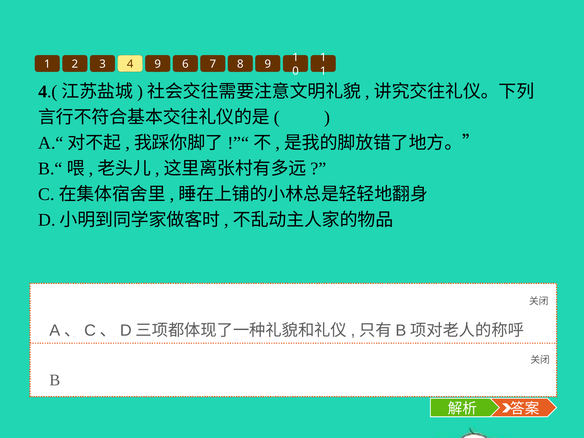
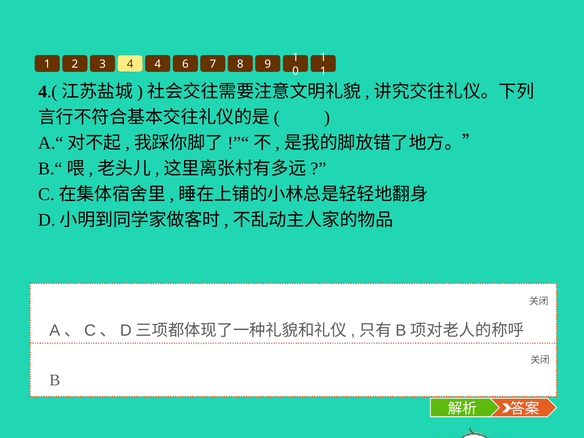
4 9: 9 -> 4
